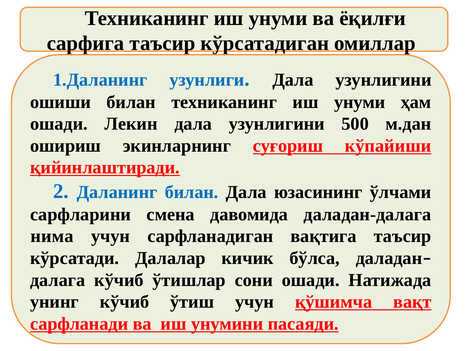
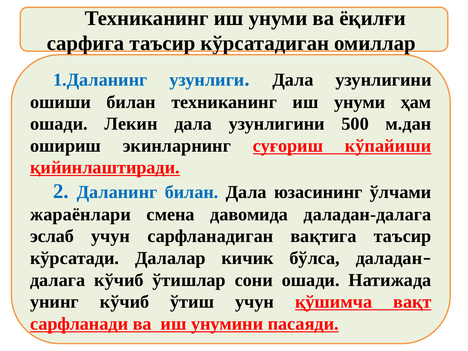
сарфларини: сарфларини -> жараёнлари
нима: нима -> эслаб
